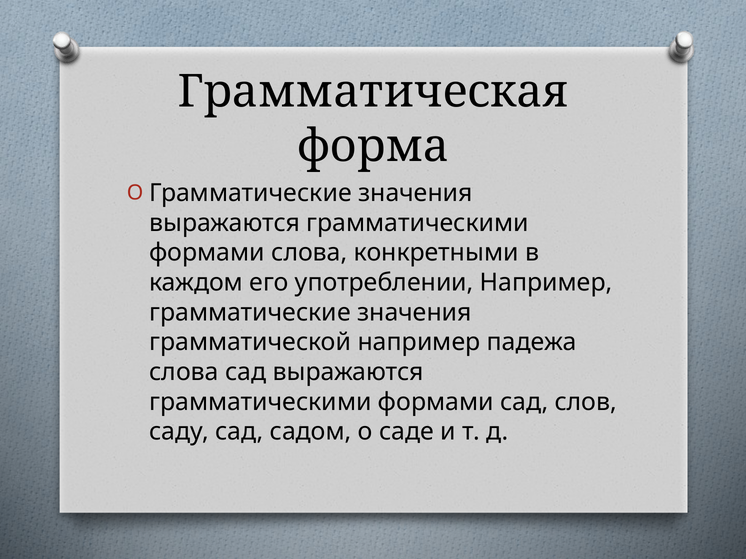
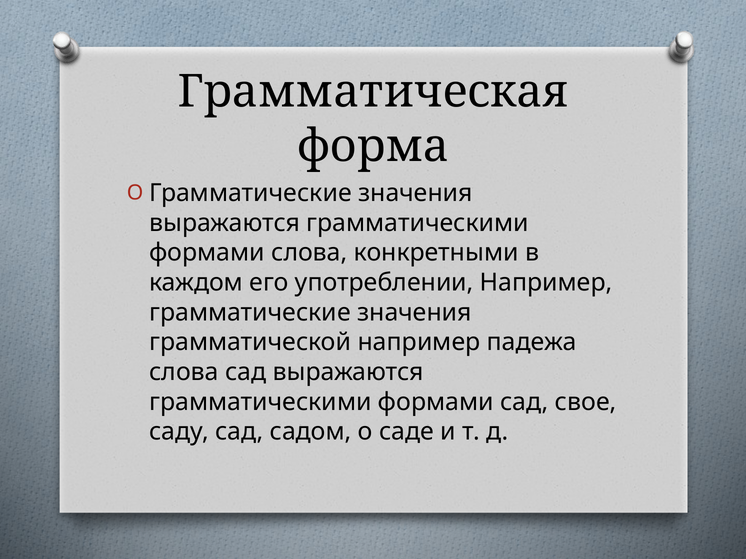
слов: слов -> свое
